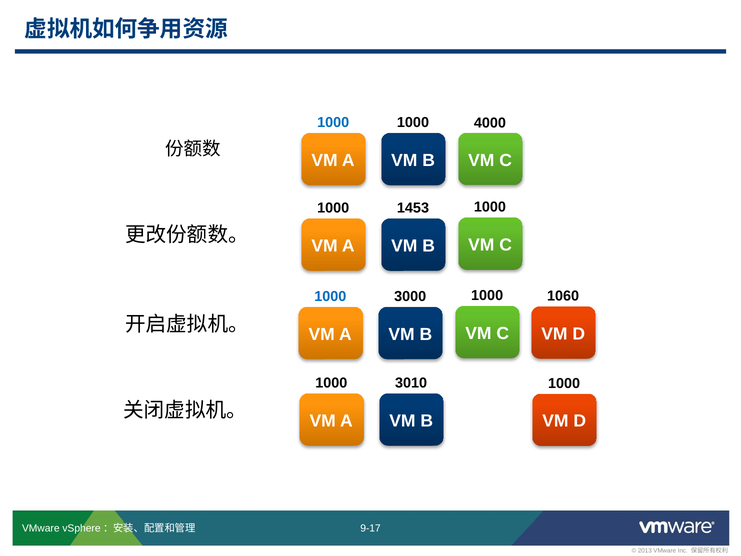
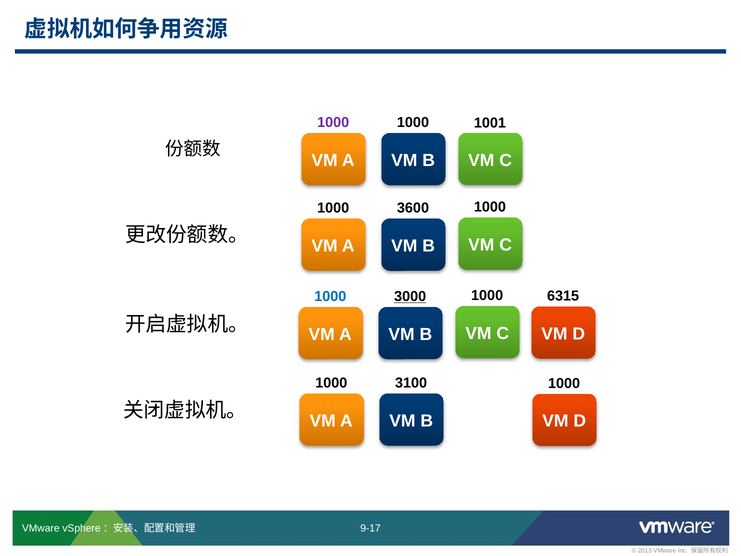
1000 at (333, 123) colour: blue -> purple
4000: 4000 -> 1001
1453: 1453 -> 3600
1060: 1060 -> 6315
3000 underline: none -> present
3010: 3010 -> 3100
